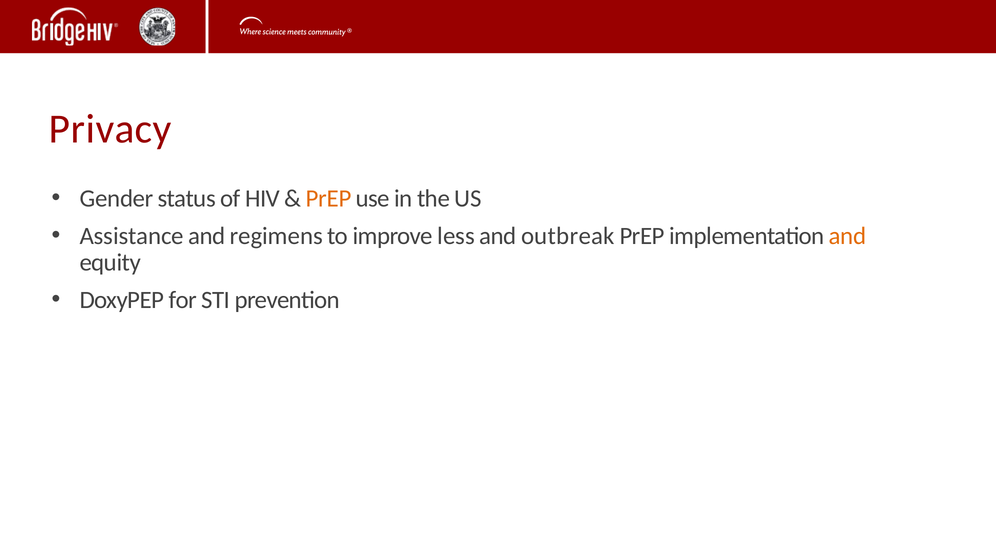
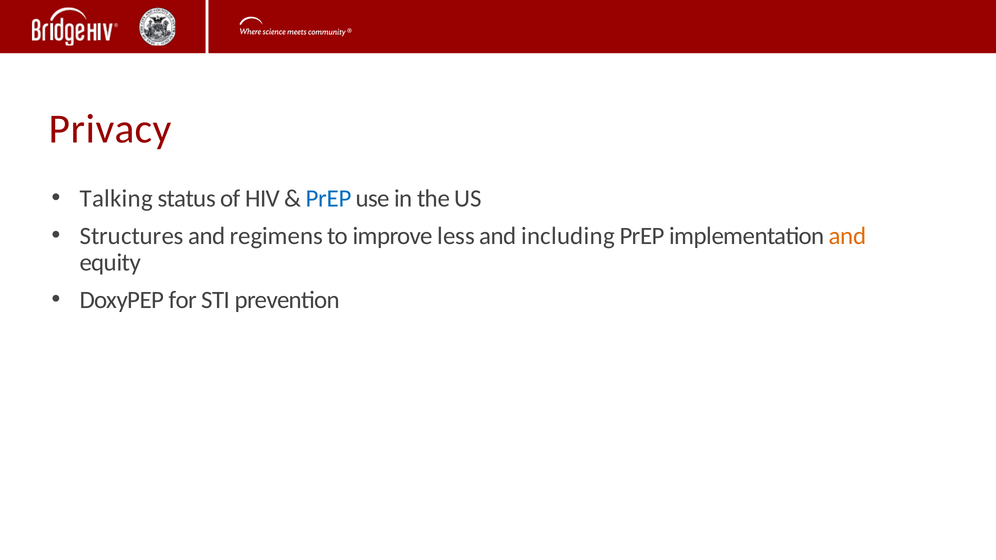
Gender: Gender -> Talking
PrEP at (329, 199) colour: orange -> blue
Assistance: Assistance -> Structures
outbreak: outbreak -> including
